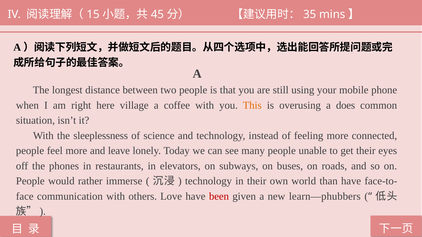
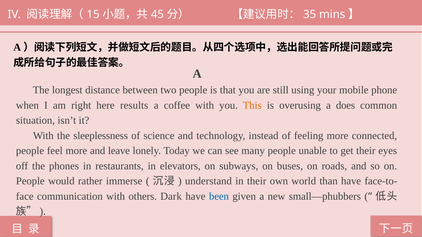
village: village -> results
technology at (208, 181): technology -> understand
Love: Love -> Dark
been colour: red -> blue
learn—phubbers: learn—phubbers -> small—phubbers
